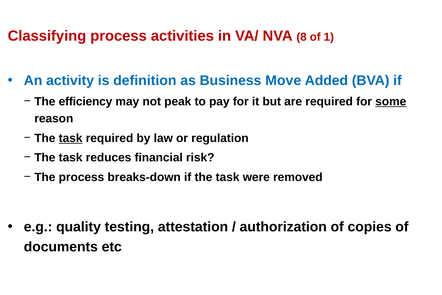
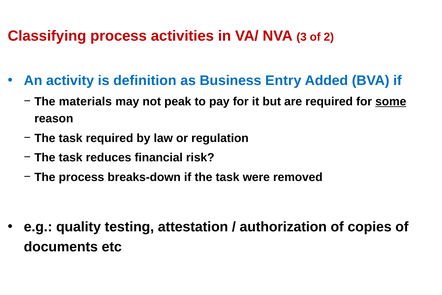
8: 8 -> 3
1: 1 -> 2
Move: Move -> Entry
efficiency: efficiency -> materials
task at (71, 138) underline: present -> none
